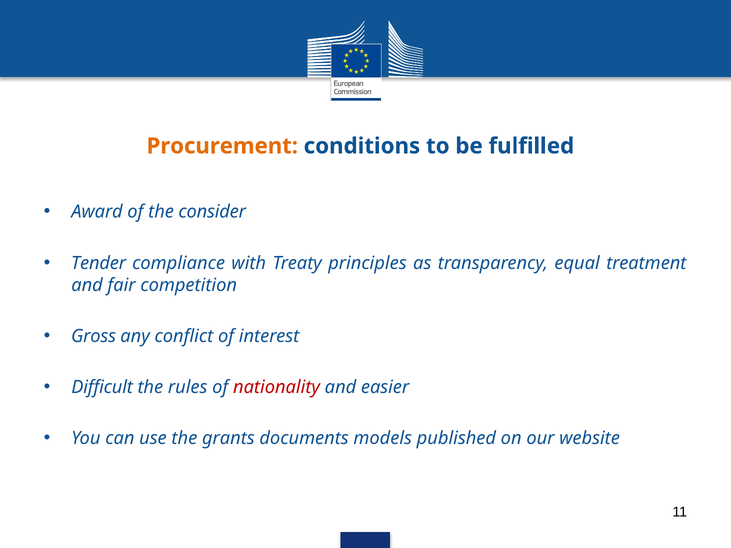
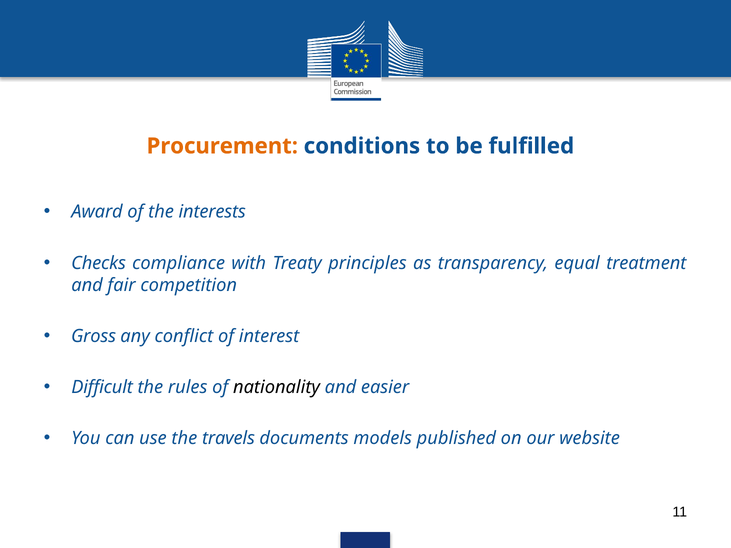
consider: consider -> interests
Tender: Tender -> Checks
nationality colour: red -> black
grants: grants -> travels
